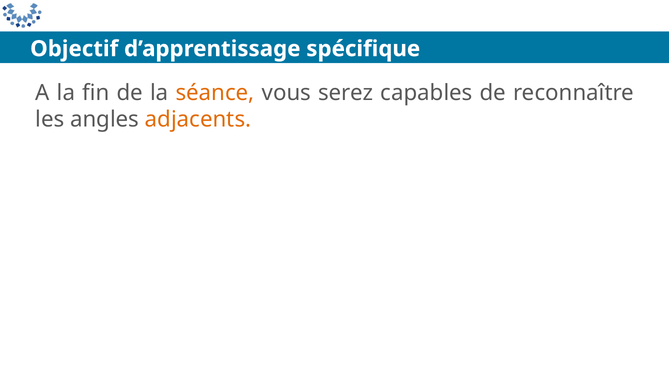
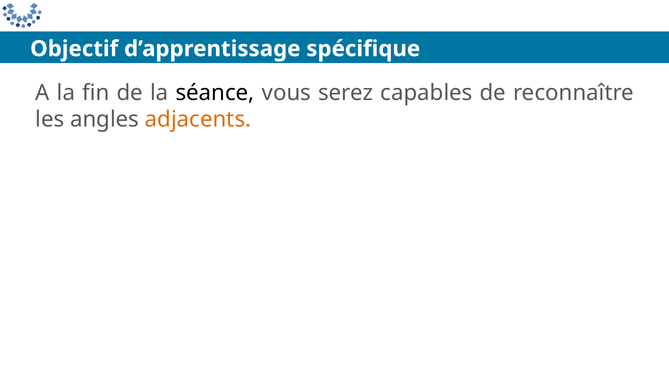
séance colour: orange -> black
